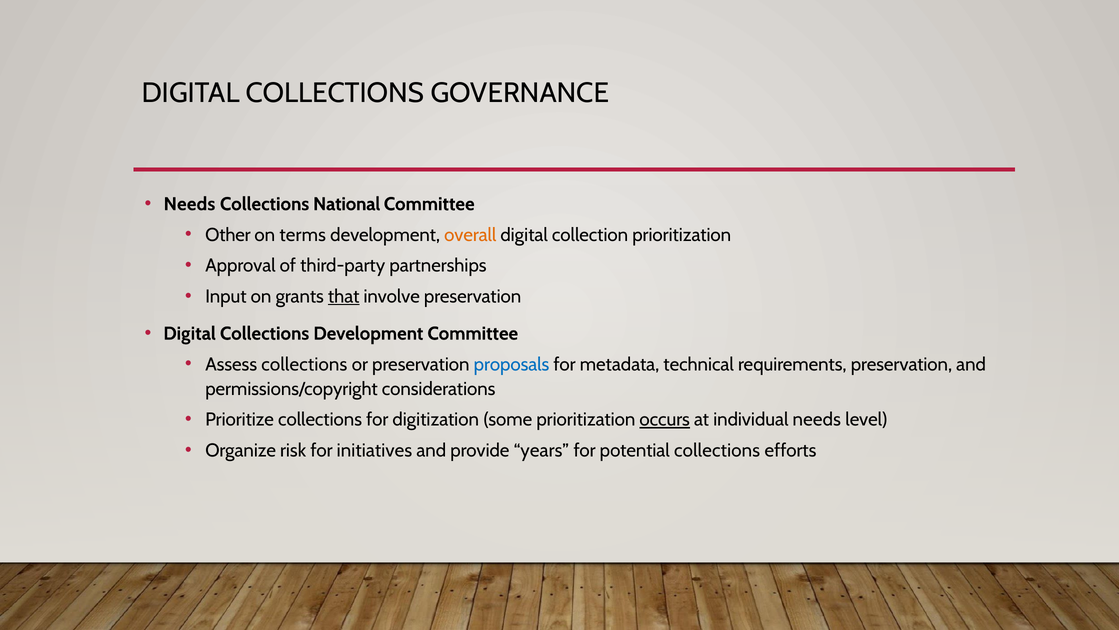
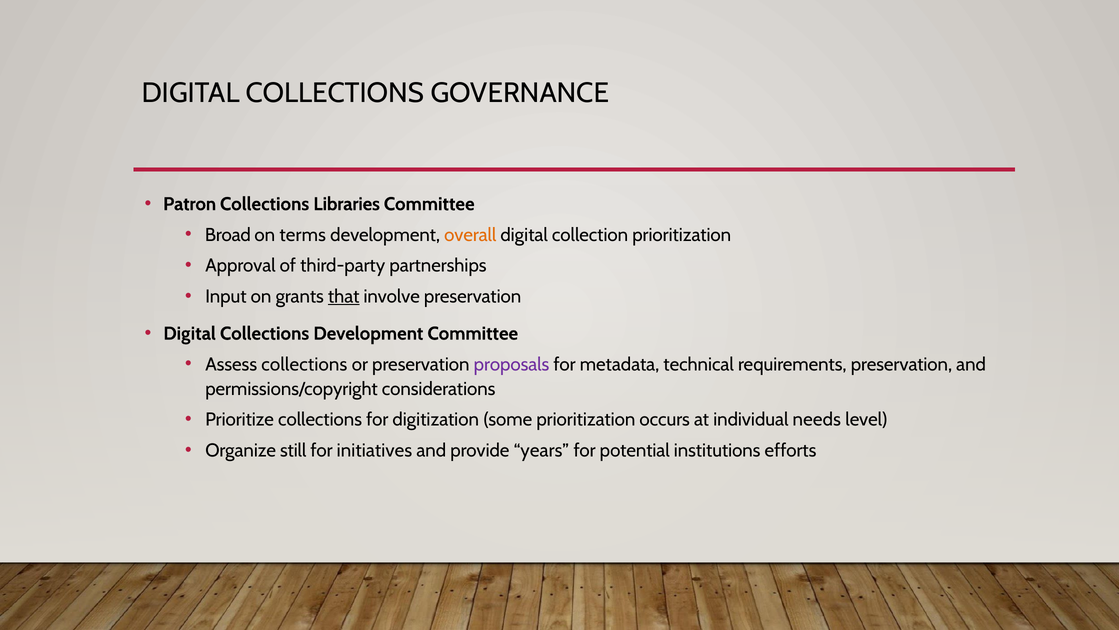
Needs at (189, 204): Needs -> Patron
National: National -> Libraries
Other: Other -> Broad
proposals colour: blue -> purple
occurs underline: present -> none
risk: risk -> still
potential collections: collections -> institutions
